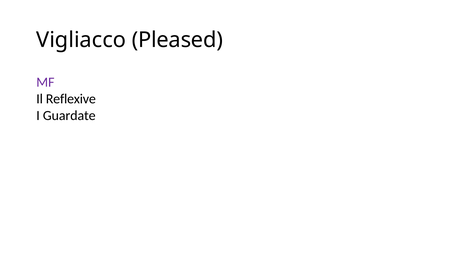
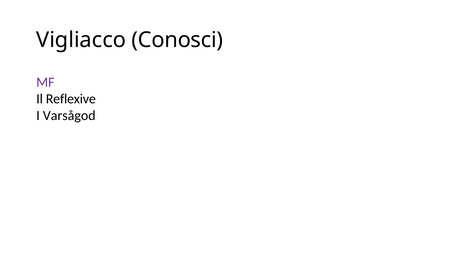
Pleased: Pleased -> Conosci
Guardate: Guardate -> Varsågod
